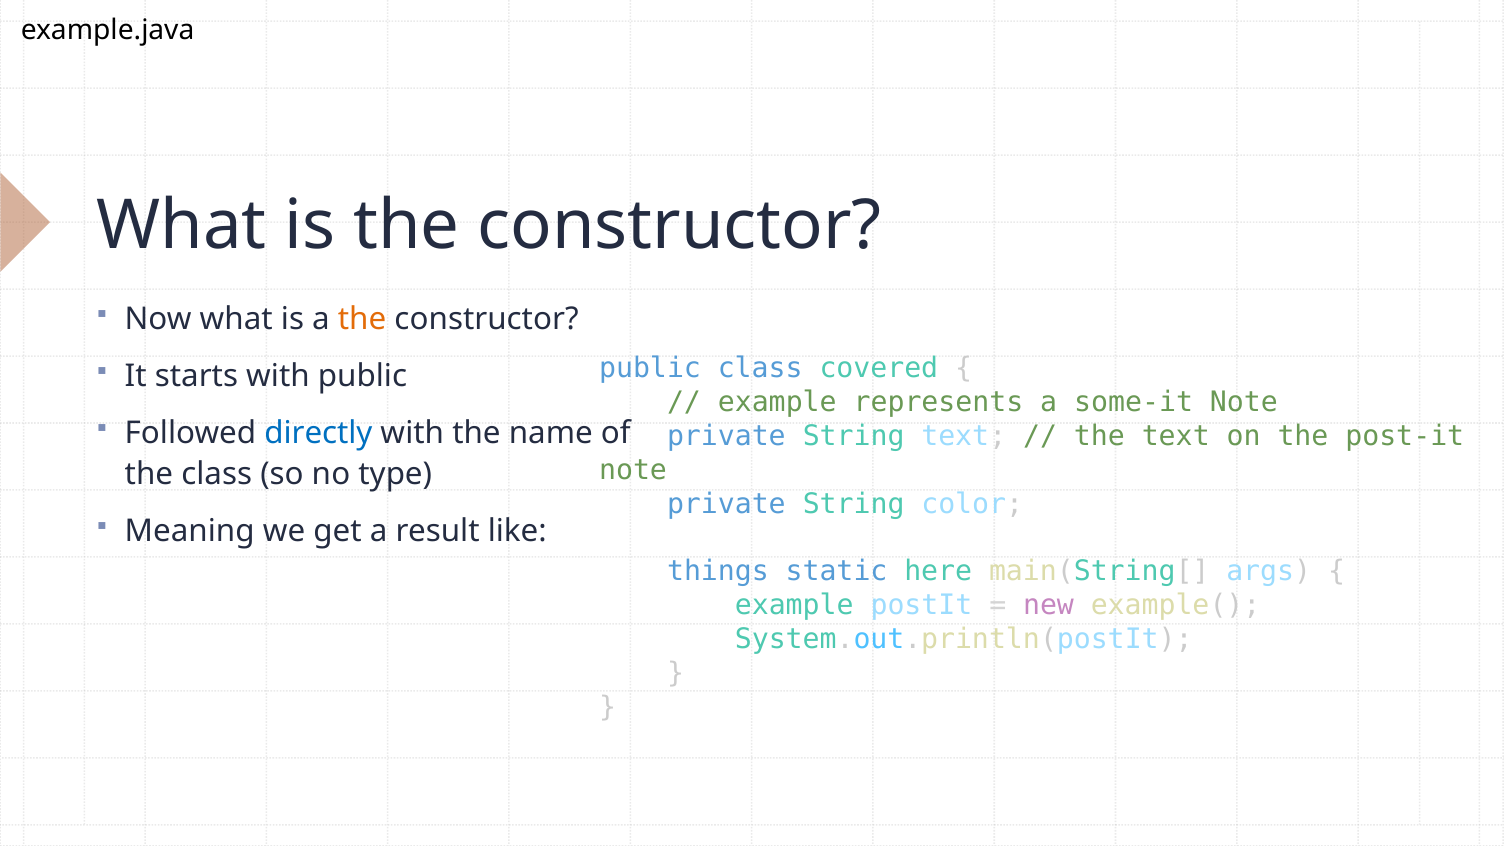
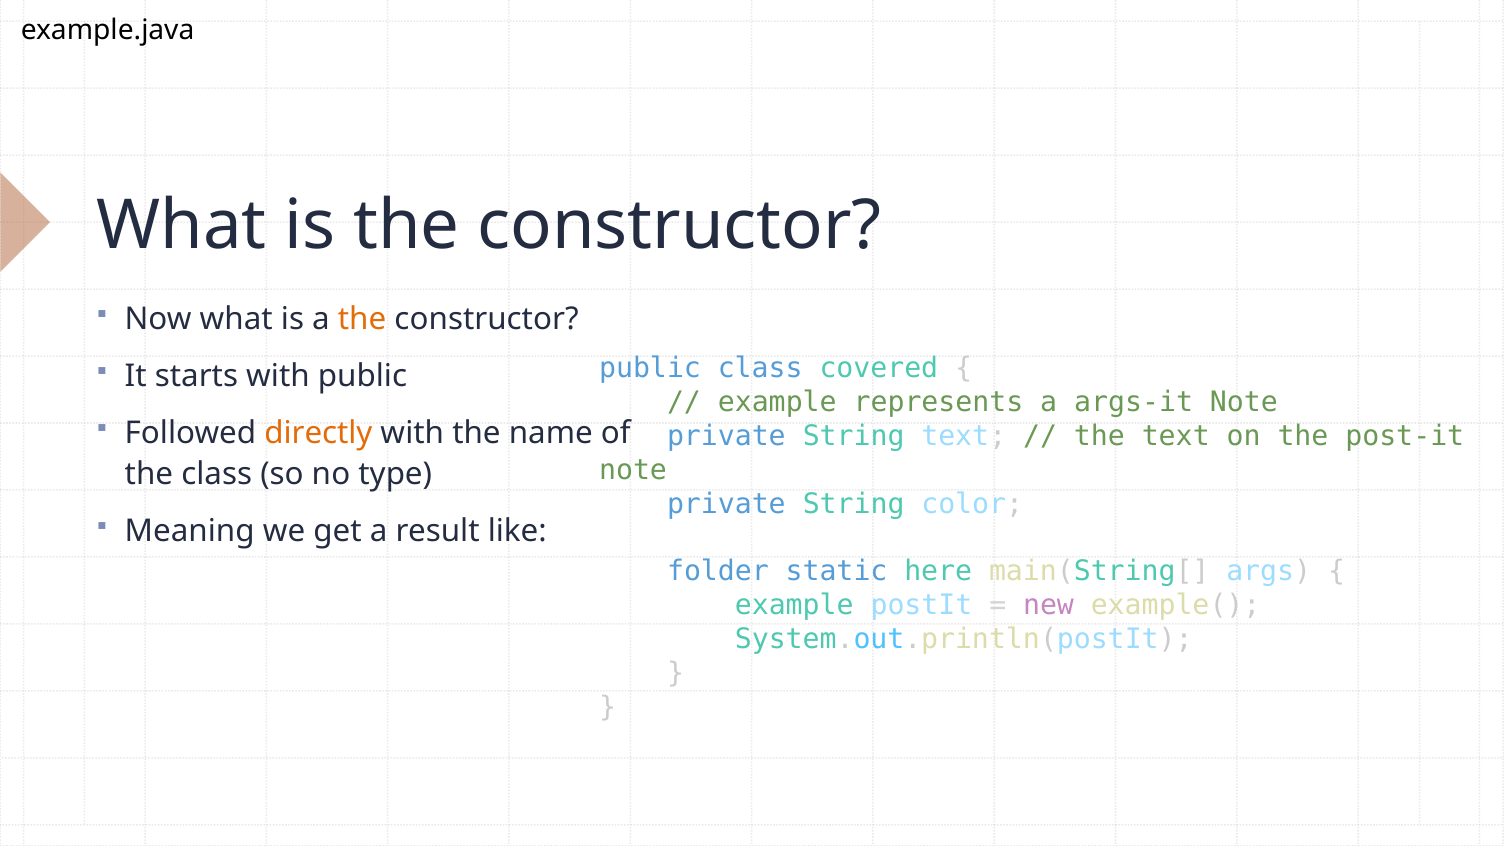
some-it: some-it -> args-it
directly colour: blue -> orange
things: things -> folder
